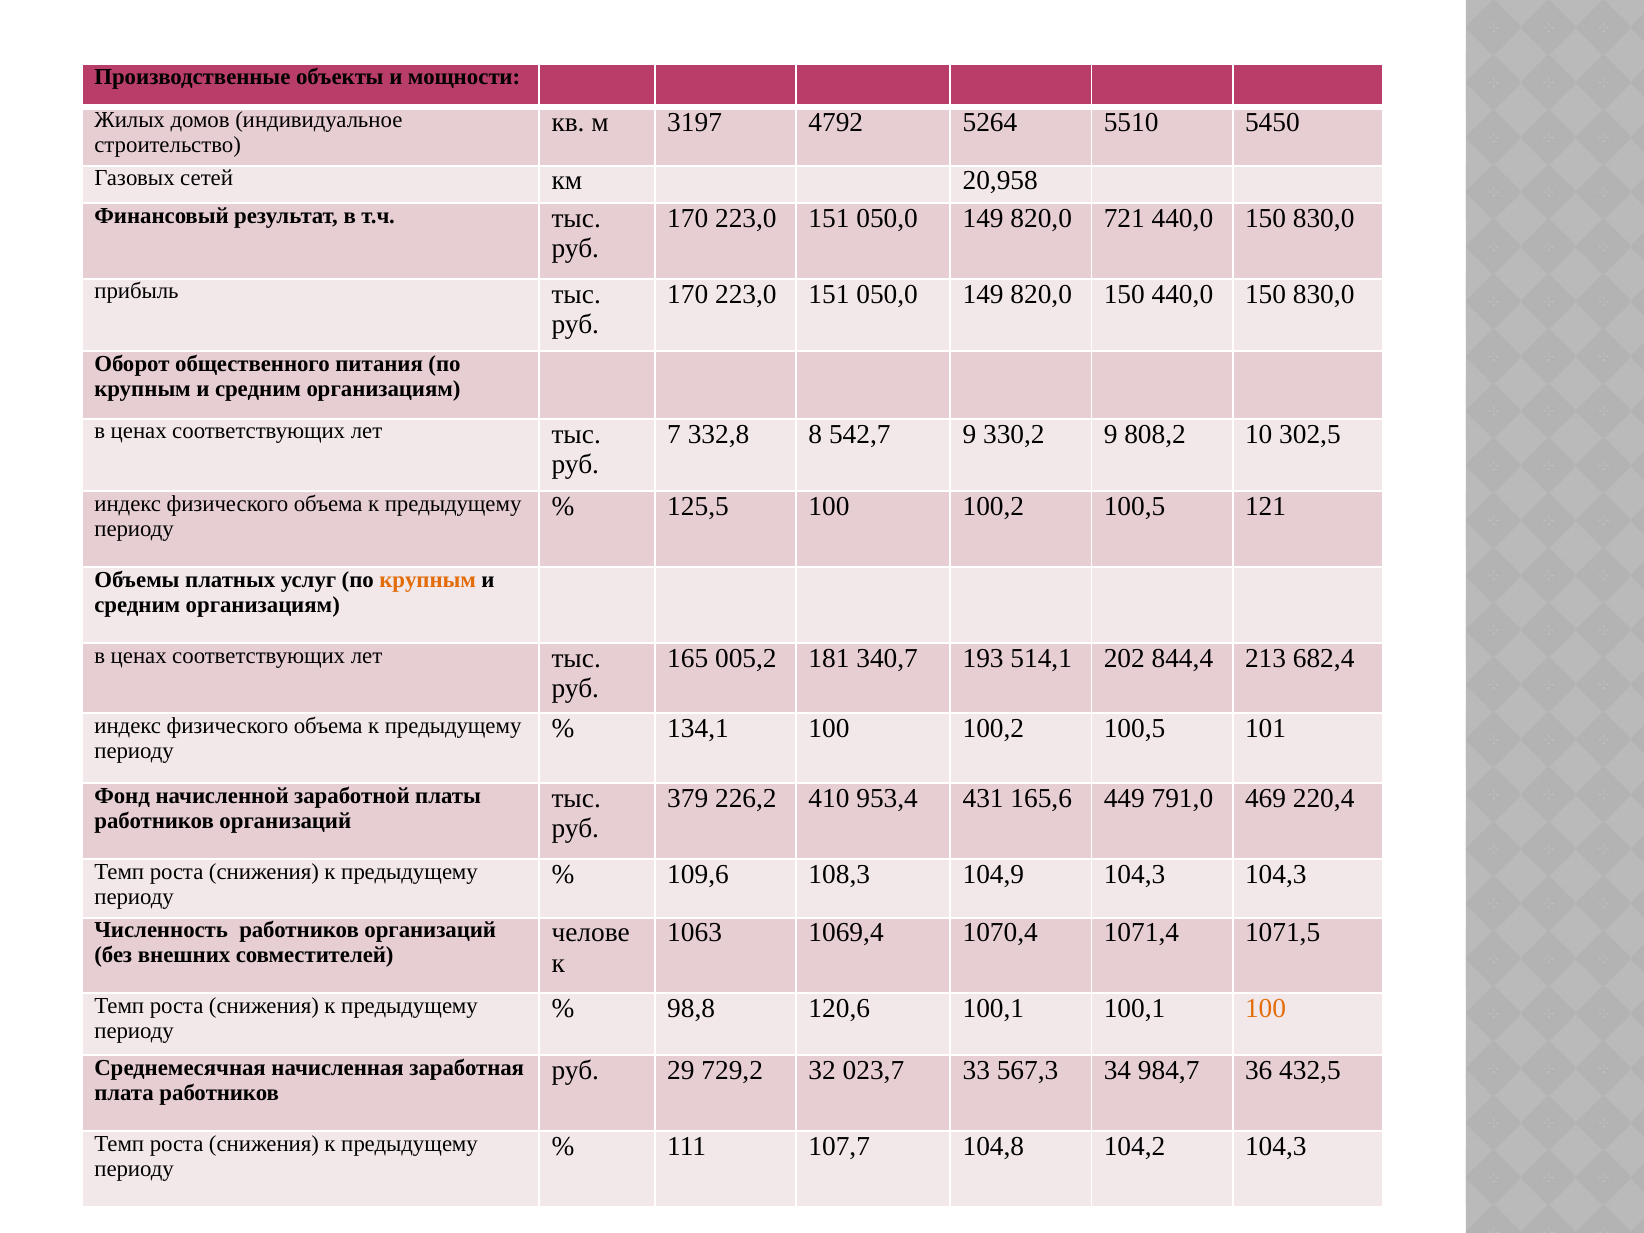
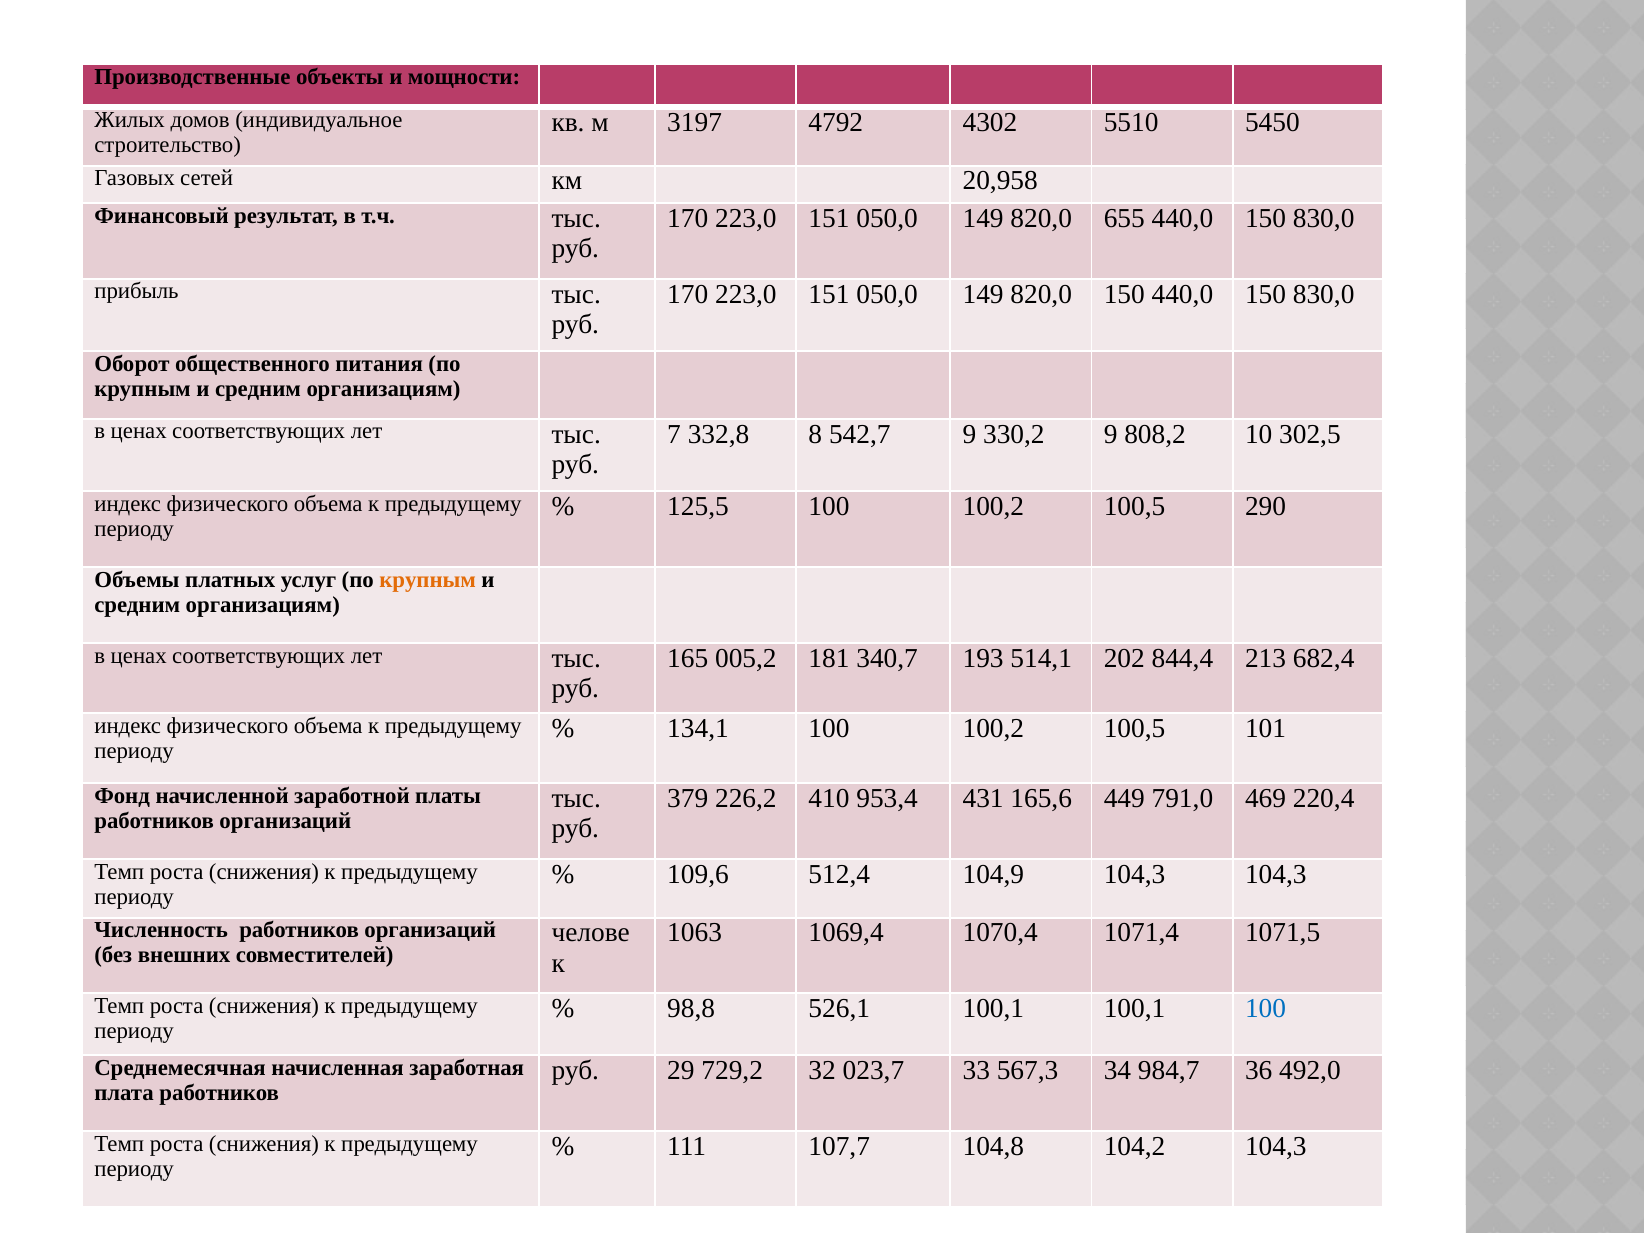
5264: 5264 -> 4302
721: 721 -> 655
121: 121 -> 290
108,3: 108,3 -> 512,4
120,6: 120,6 -> 526,1
100 at (1266, 1009) colour: orange -> blue
432,5: 432,5 -> 492,0
